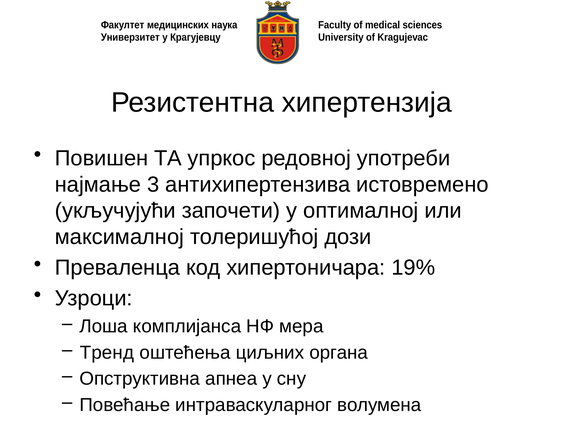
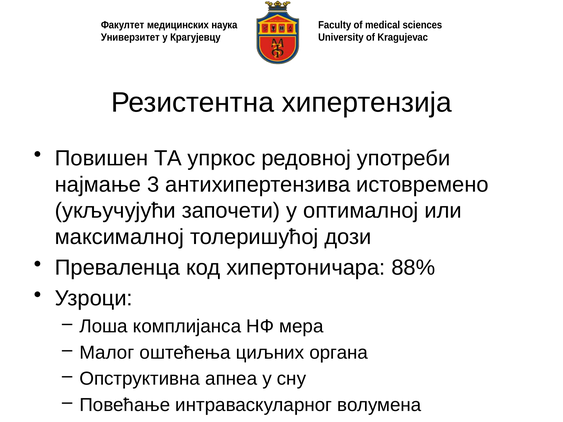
19%: 19% -> 88%
Тренд: Тренд -> Малог
